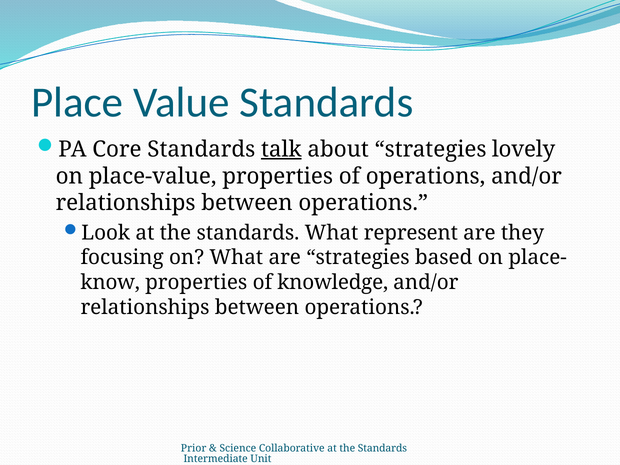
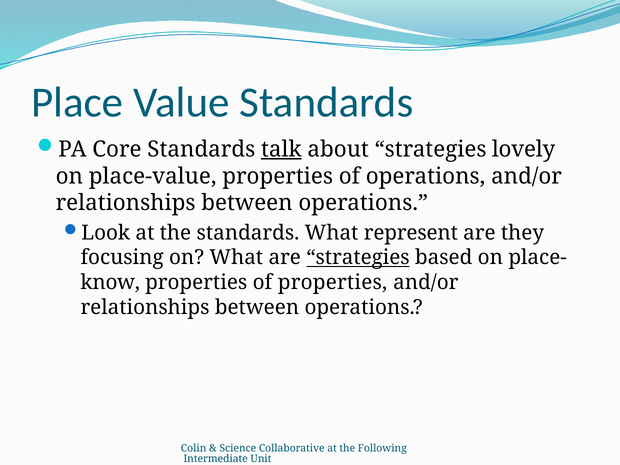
strategies at (358, 258) underline: none -> present
of knowledge: knowledge -> properties
Prior: Prior -> Colin
Collaborative at the Standards: Standards -> Following
